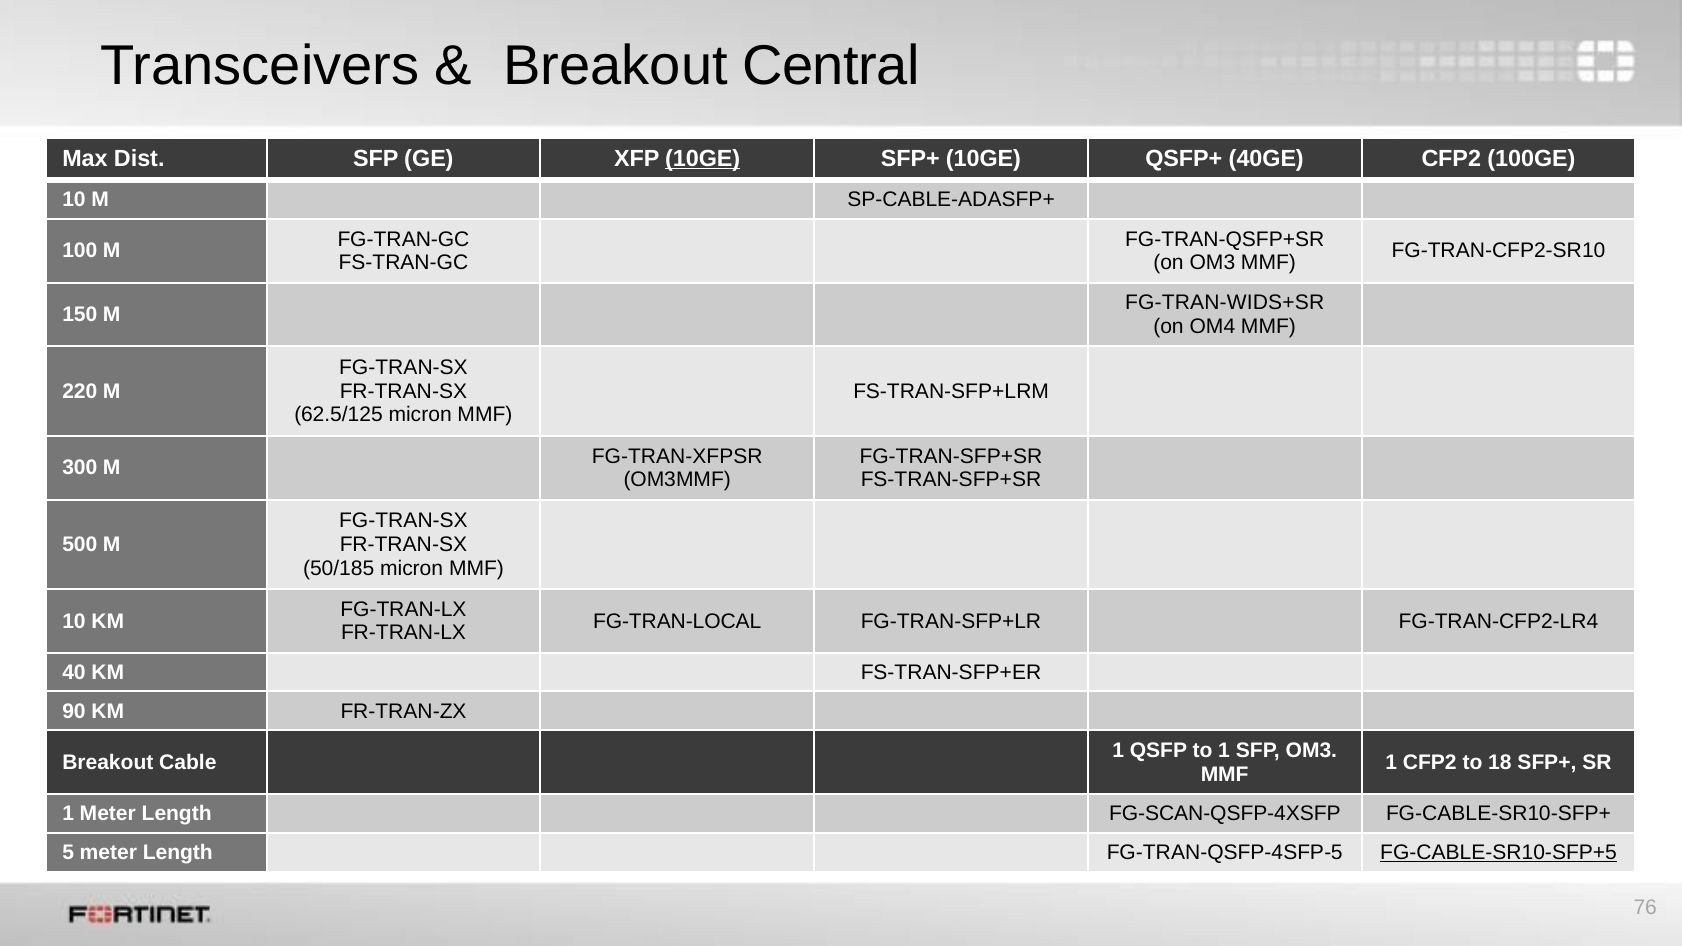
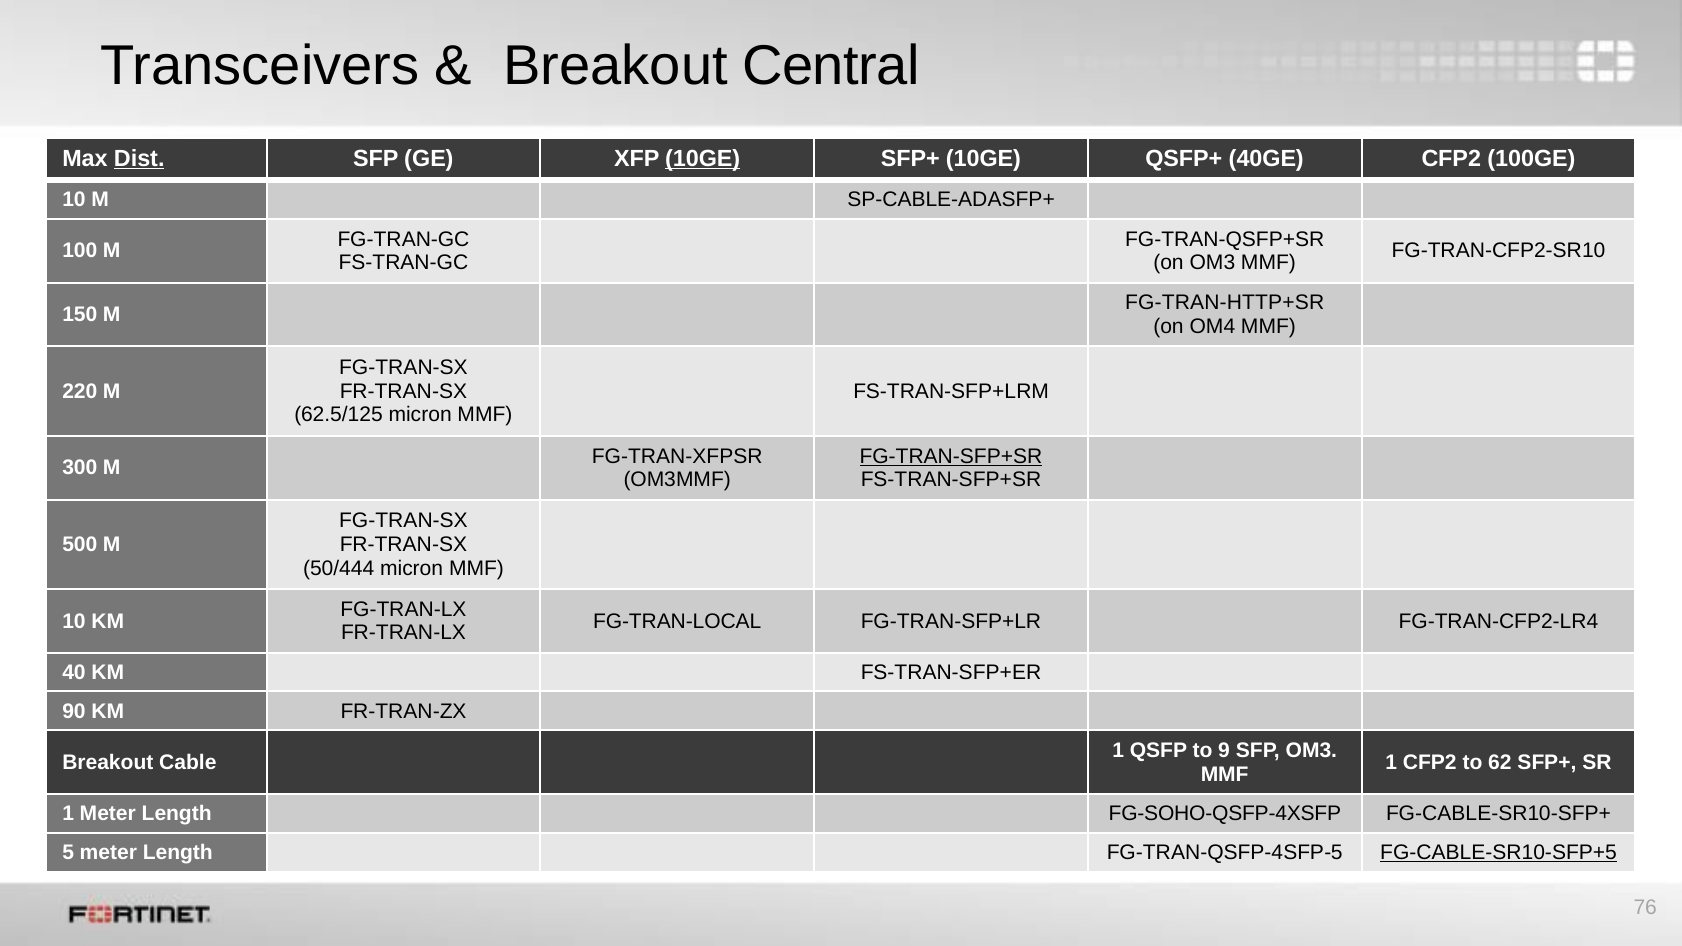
Dist underline: none -> present
FG-TRAN-WIDS+SR: FG-TRAN-WIDS+SR -> FG-TRAN-HTTP+SR
FG-TRAN-SFP+SR underline: none -> present
50/185: 50/185 -> 50/444
to 1: 1 -> 9
18: 18 -> 62
FG-SCAN-QSFP-4XSFP: FG-SCAN-QSFP-4XSFP -> FG-SOHO-QSFP-4XSFP
